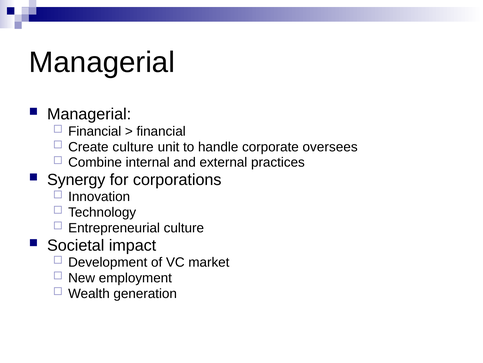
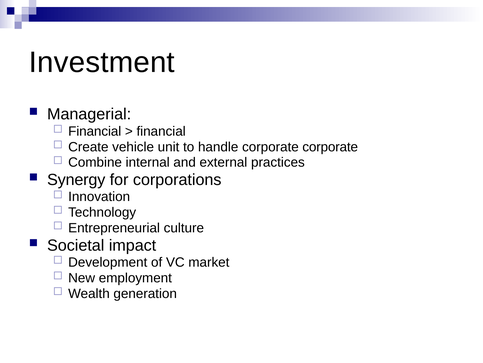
Managerial at (102, 62): Managerial -> Investment
Create culture: culture -> vehicle
corporate oversees: oversees -> corporate
